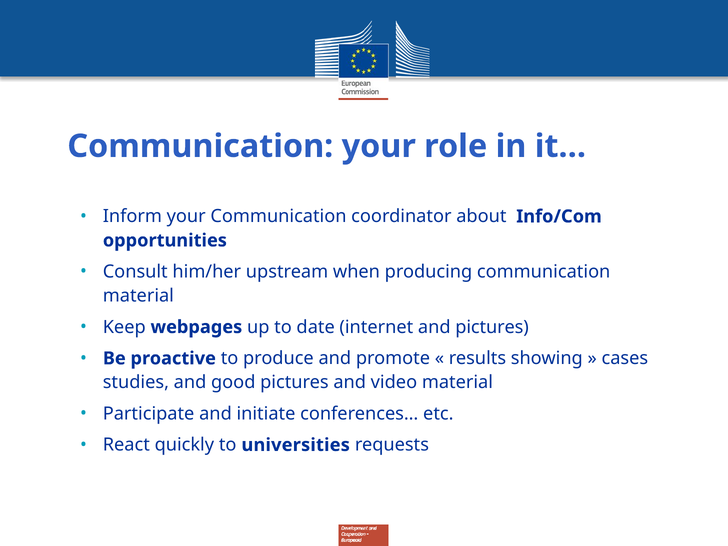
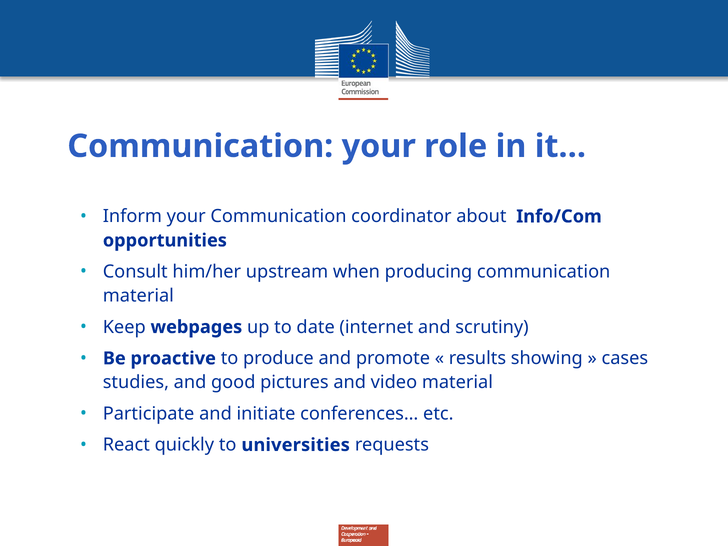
and pictures: pictures -> scrutiny
